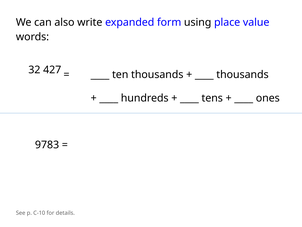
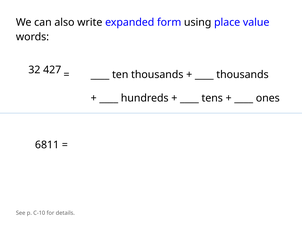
9783: 9783 -> 6811
